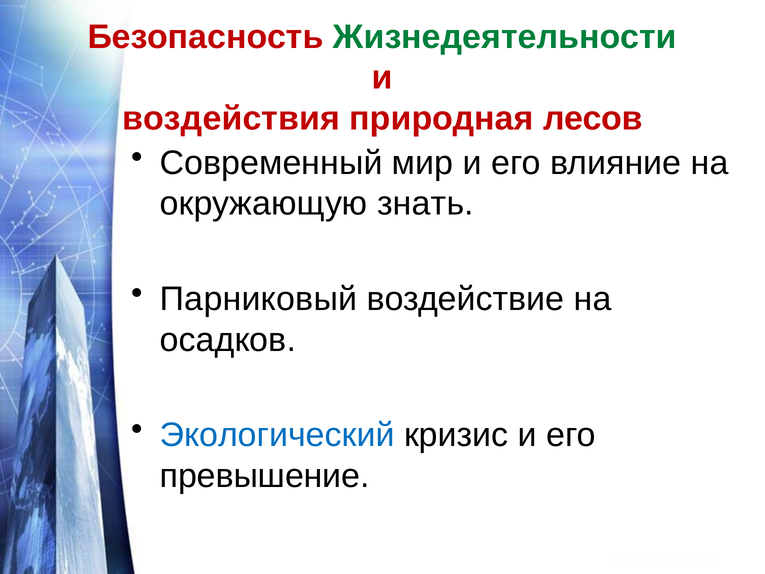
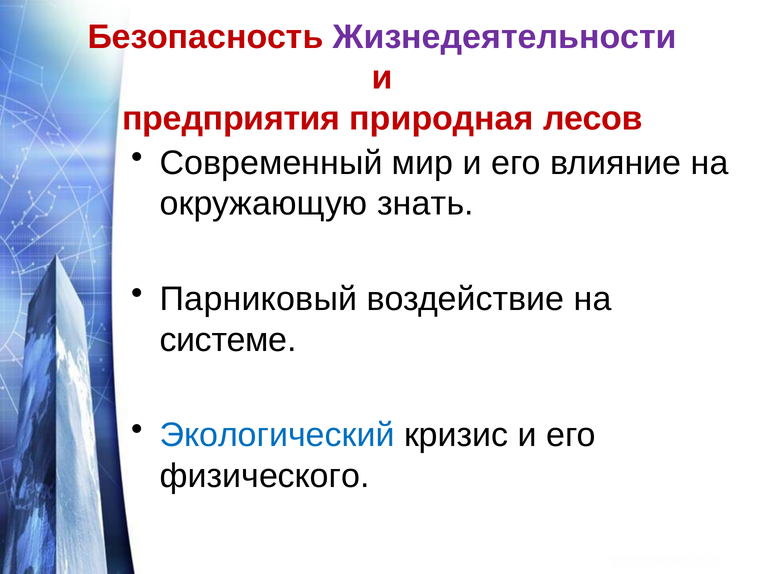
Жизнедеятельности colour: green -> purple
воздействия: воздействия -> предприятия
осадков: осадков -> системе
превышение: превышение -> физического
